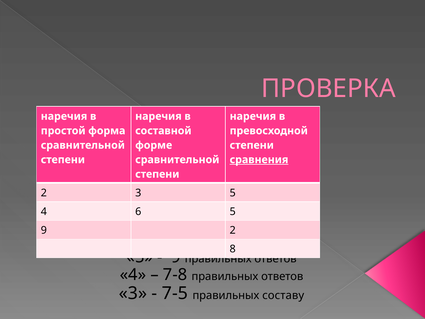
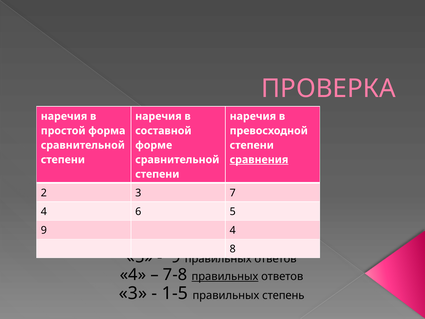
3 5: 5 -> 7
9 2: 2 -> 4
правильных at (225, 276) underline: none -> present
7-5: 7-5 -> 1-5
составу: составу -> степень
